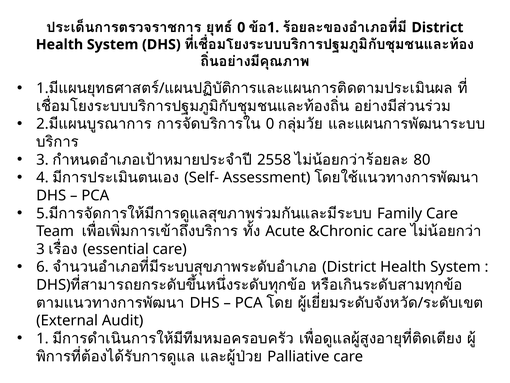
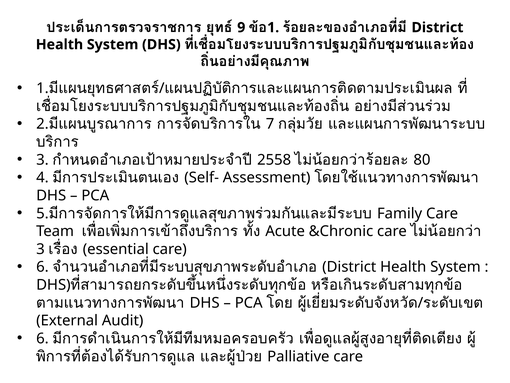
0 at (241, 27): 0 -> 9
0 at (270, 124): 0 -> 7
1 at (42, 338): 1 -> 6
